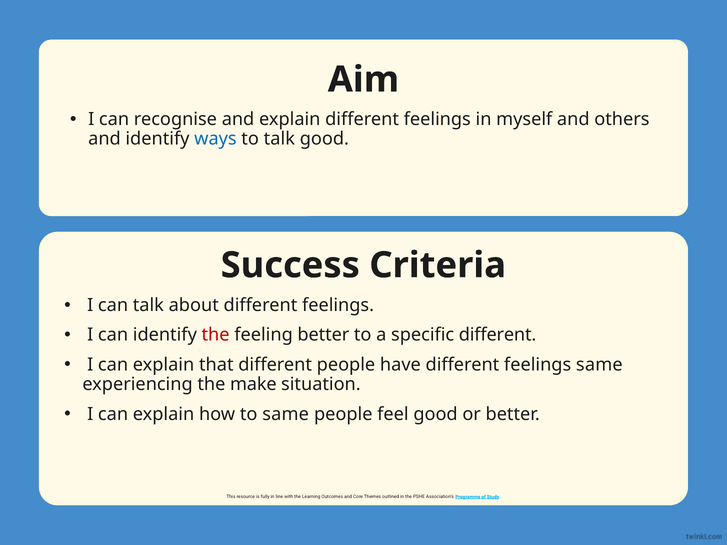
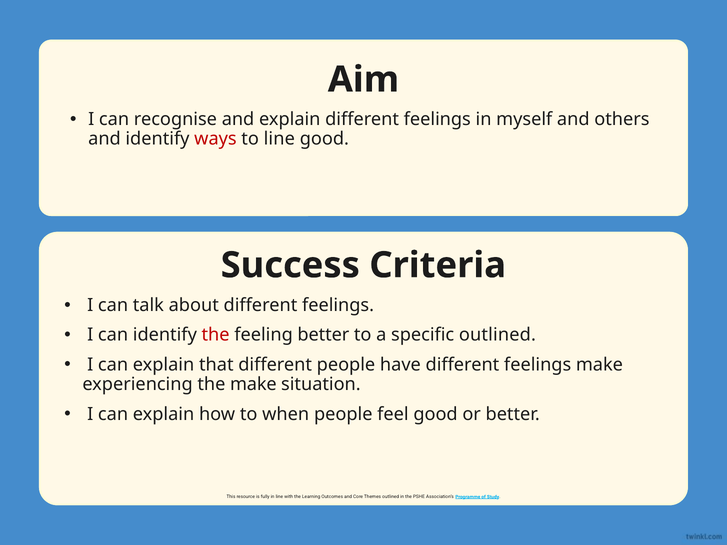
ways colour: blue -> red
to talk: talk -> line
specific different: different -> outlined
feelings same: same -> make
to same: same -> when
